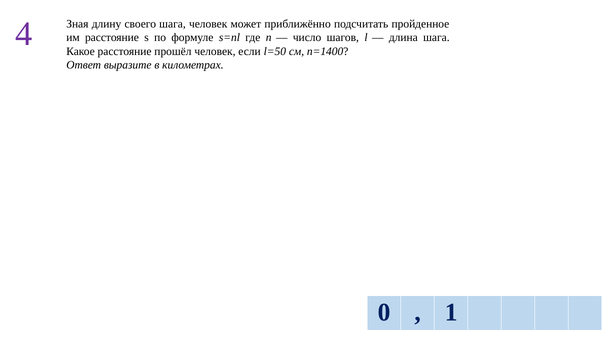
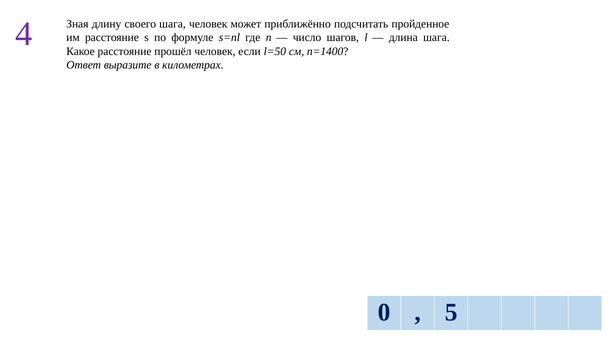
1: 1 -> 5
